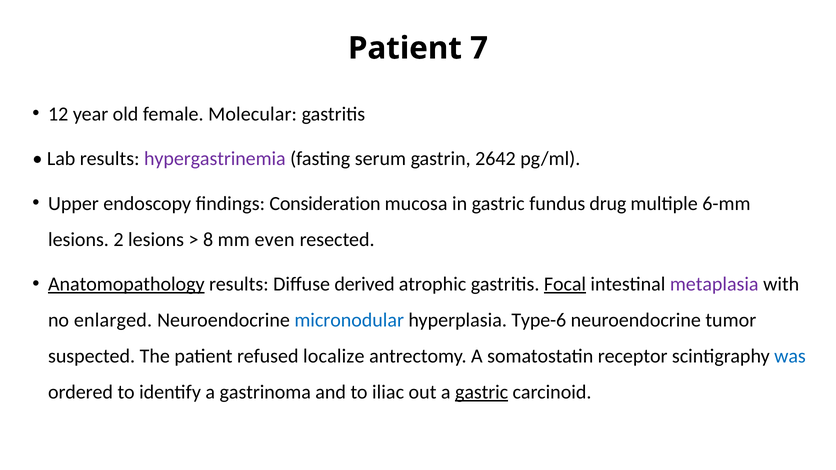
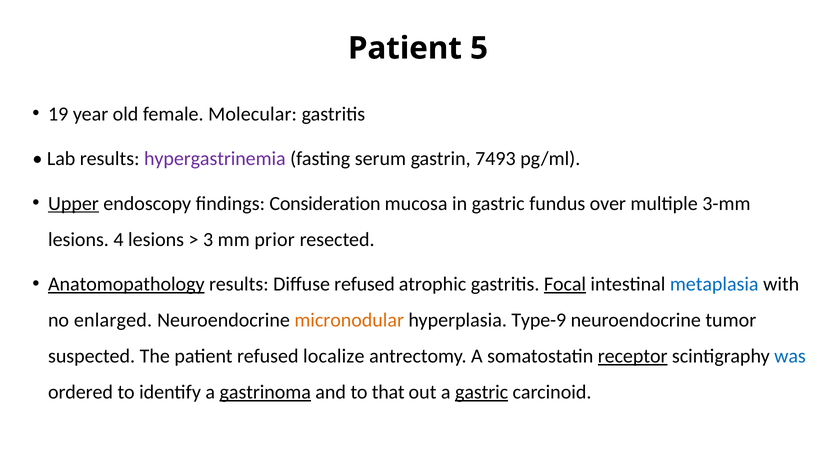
7: 7 -> 5
12: 12 -> 19
2642: 2642 -> 7493
Upper underline: none -> present
drug: drug -> over
6-mm: 6-mm -> 3-mm
2: 2 -> 4
8: 8 -> 3
even: even -> prior
Diffuse derived: derived -> refused
metaplasia colour: purple -> blue
micronodular colour: blue -> orange
Type-6: Type-6 -> Type-9
receptor underline: none -> present
gastrinoma underline: none -> present
iliac: iliac -> that
